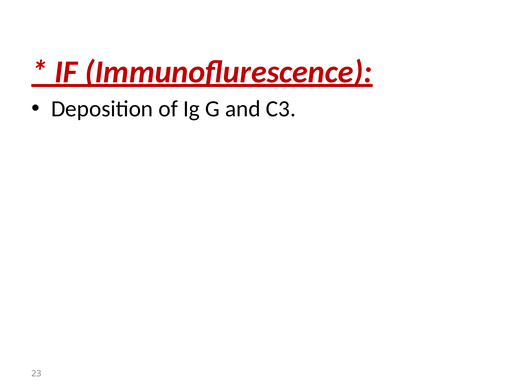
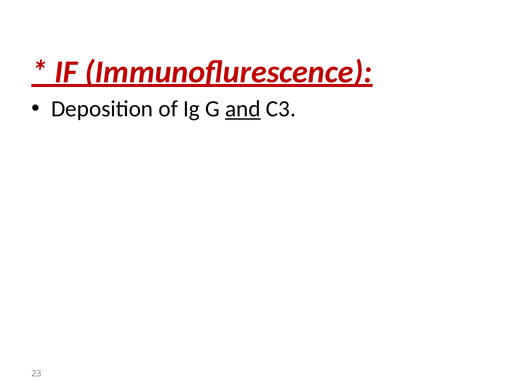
and underline: none -> present
